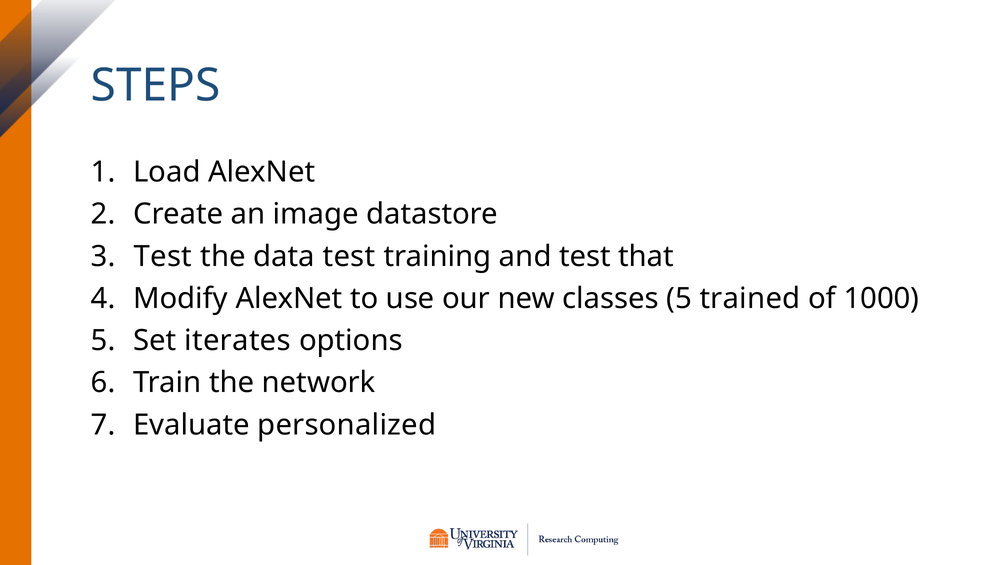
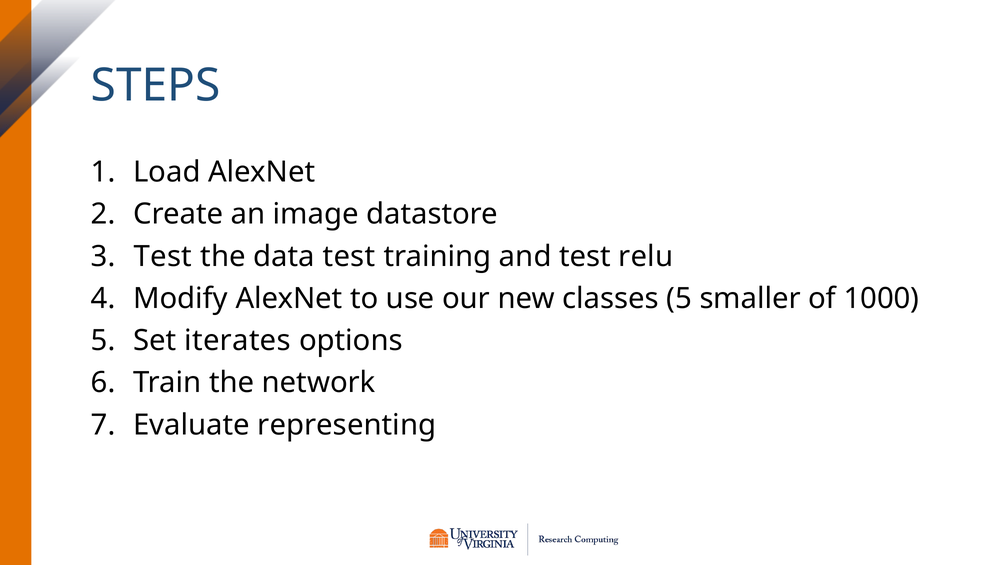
that: that -> relu
trained: trained -> smaller
personalized: personalized -> representing
